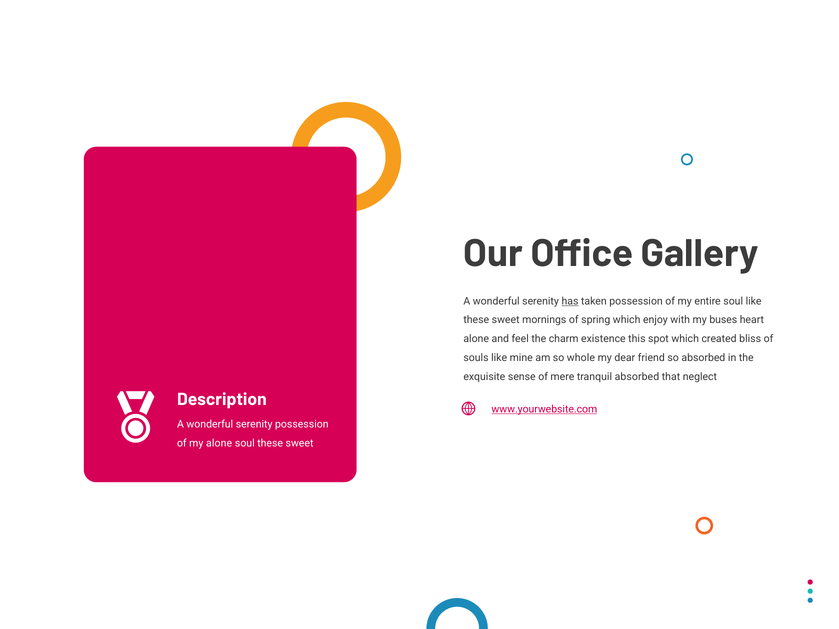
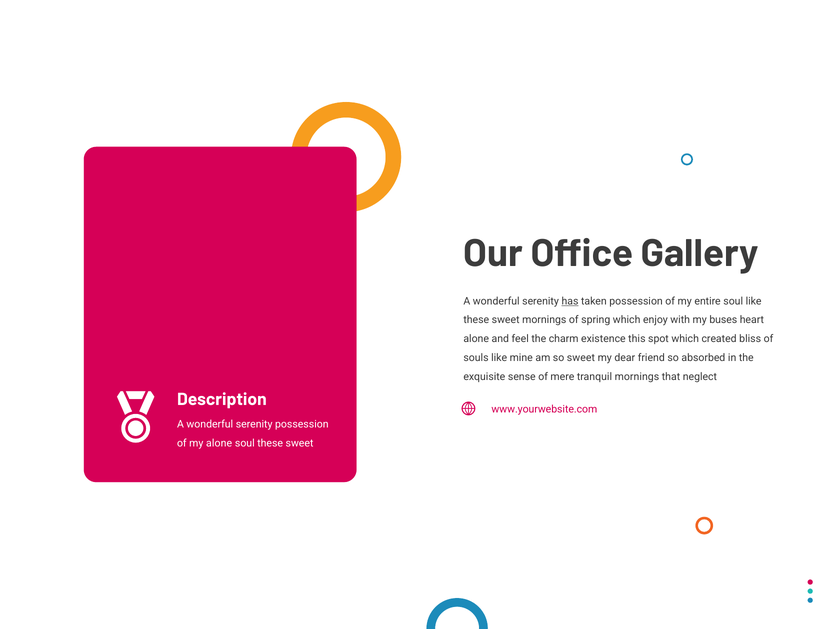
so whole: whole -> sweet
tranquil absorbed: absorbed -> mornings
www.yourwebsite.com underline: present -> none
